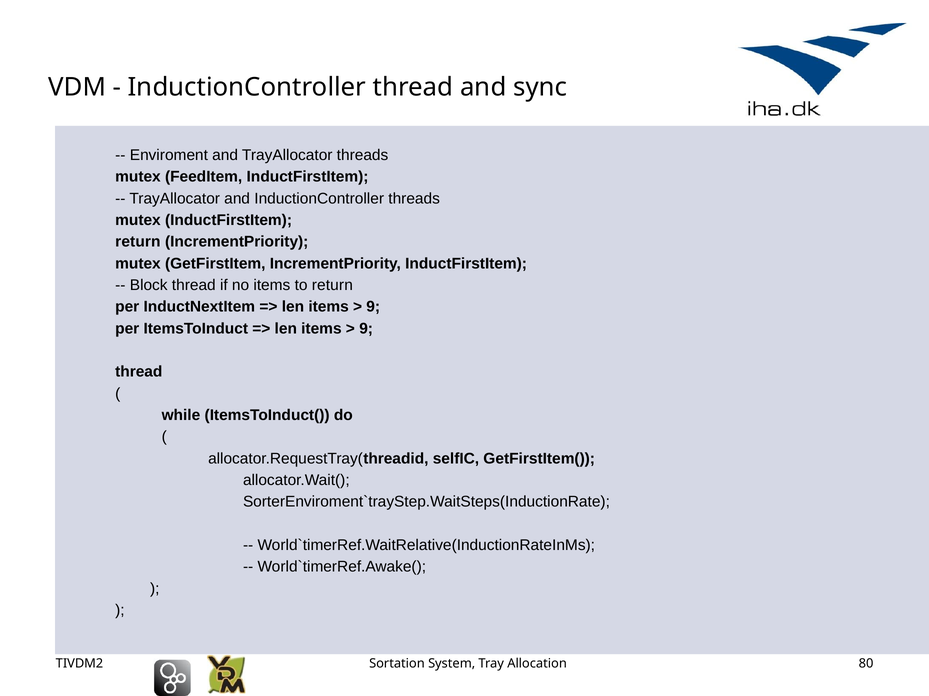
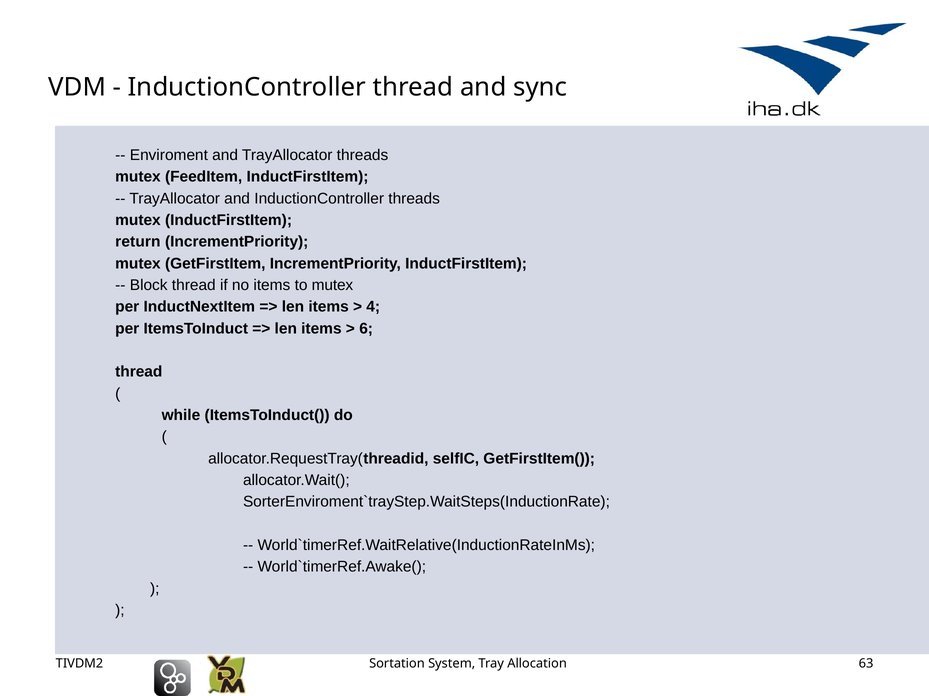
to return: return -> mutex
9 at (373, 307): 9 -> 4
9 at (366, 329): 9 -> 6
80: 80 -> 63
